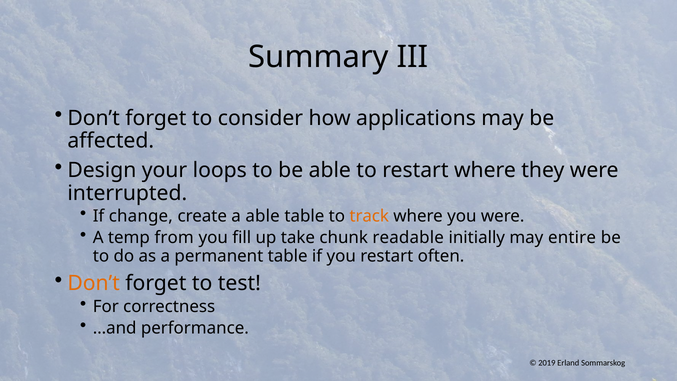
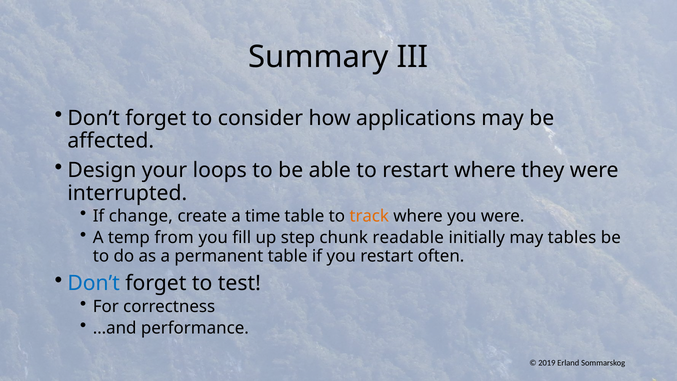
a able: able -> time
take: take -> step
entire: entire -> tables
Don’t at (94, 283) colour: orange -> blue
